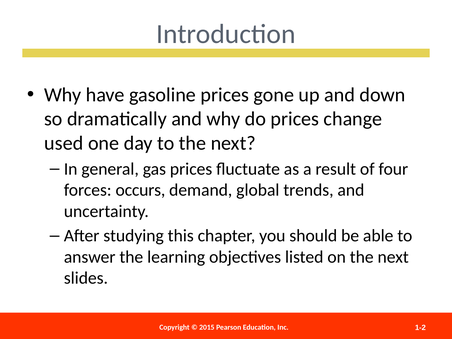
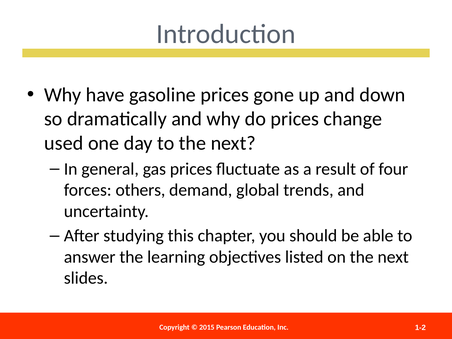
occurs: occurs -> others
